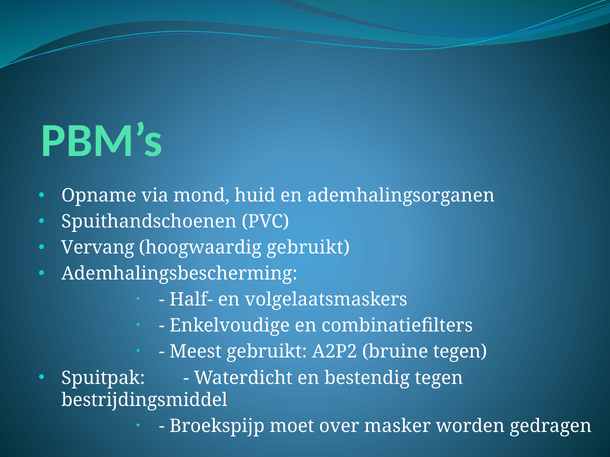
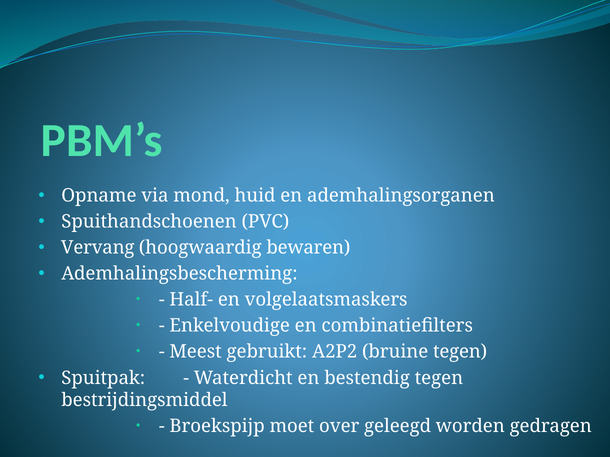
hoogwaardig gebruikt: gebruikt -> bewaren
masker: masker -> geleegd
